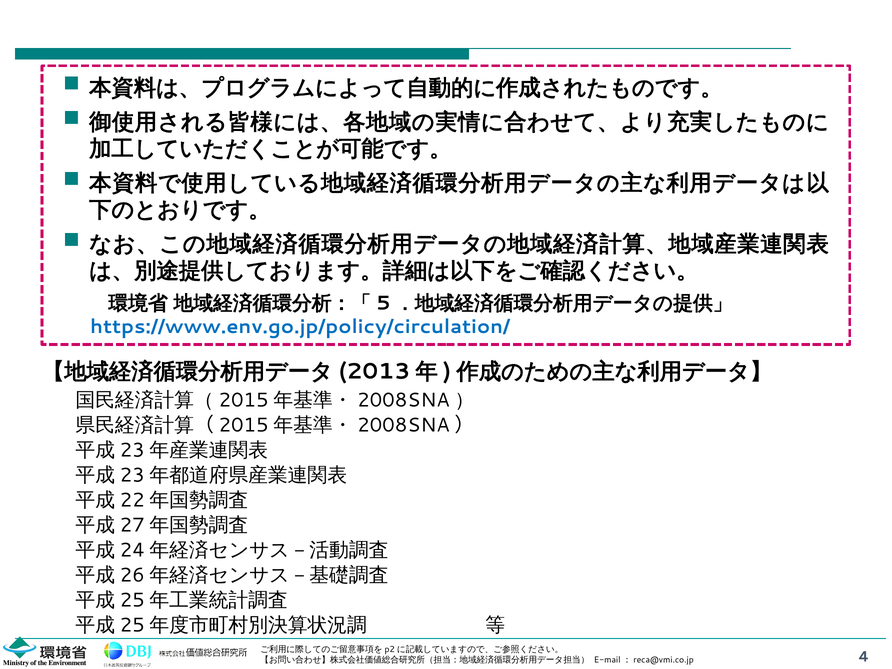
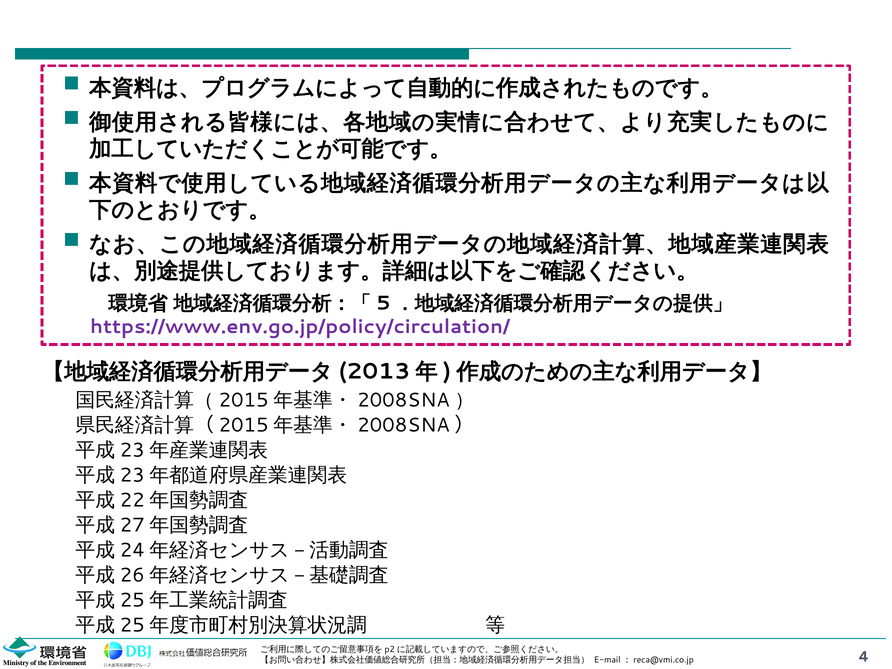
https://www.env.go.jp/policy/circulation/ colour: blue -> purple
